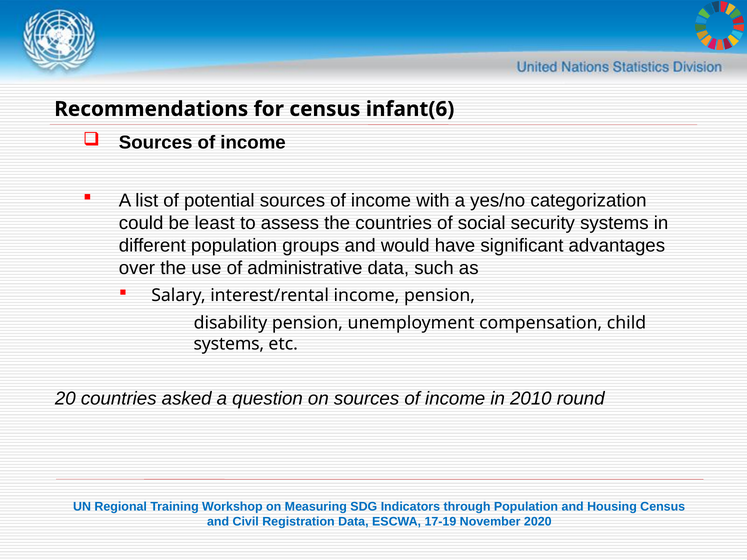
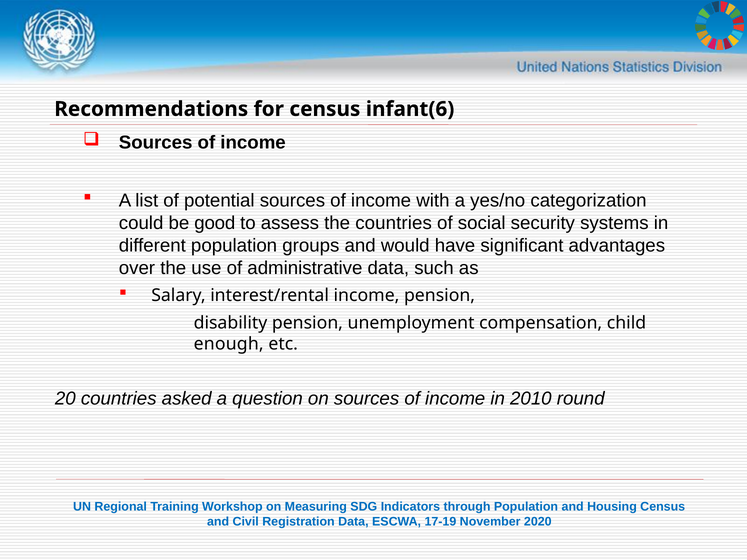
least: least -> good
systems at (229, 344): systems -> enough
